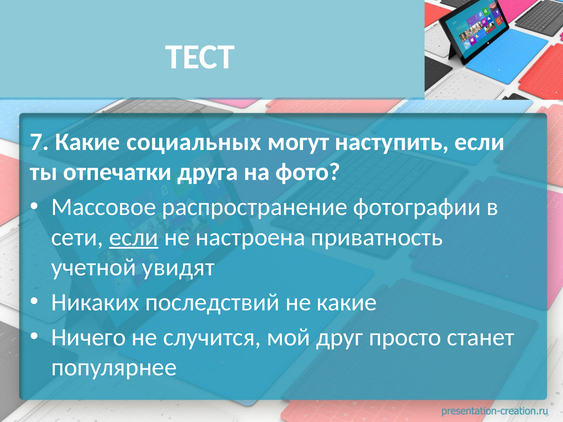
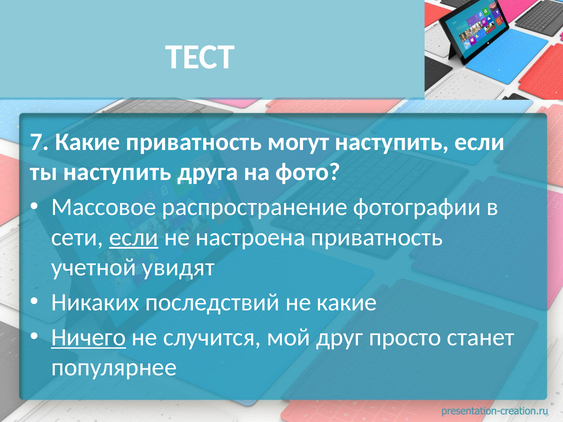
Какие социальных: социальных -> приватность
ты отпечатки: отпечатки -> наступить
Ничего underline: none -> present
